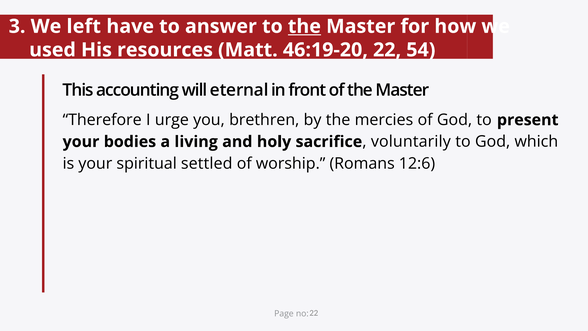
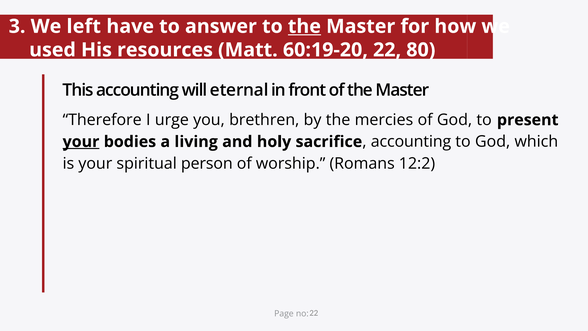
46:19-20: 46:19-20 -> 60:19-20
54: 54 -> 80
your at (81, 142) underline: none -> present
sacrifice voluntarily: voluntarily -> accounting
settled: settled -> person
12:6: 12:6 -> 12:2
